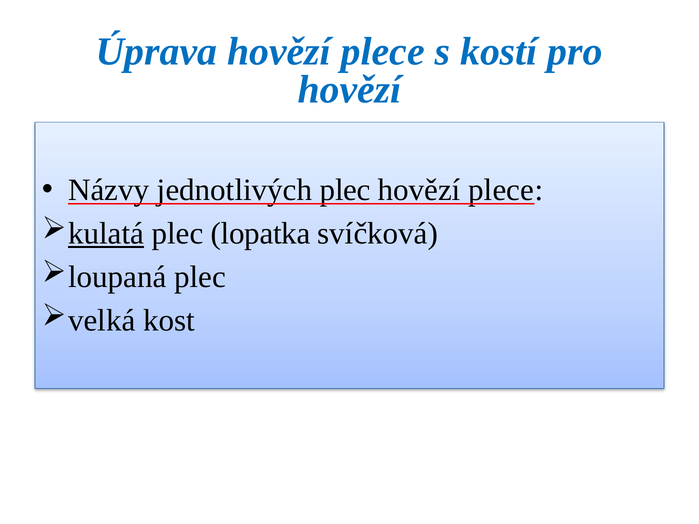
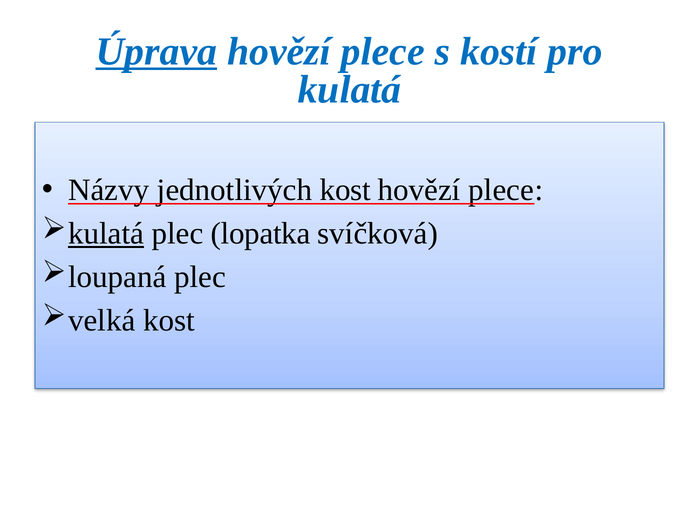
Úprava underline: none -> present
hovězí at (349, 90): hovězí -> kulatá
jednotlivých plec: plec -> kost
